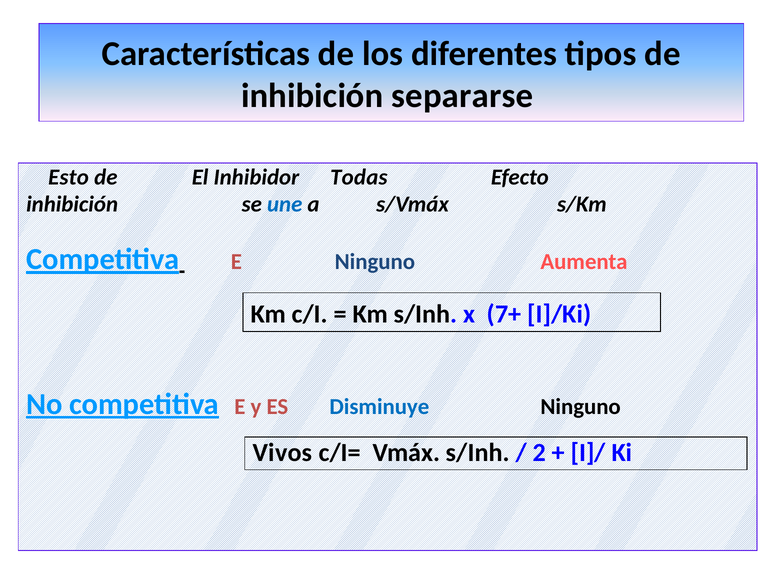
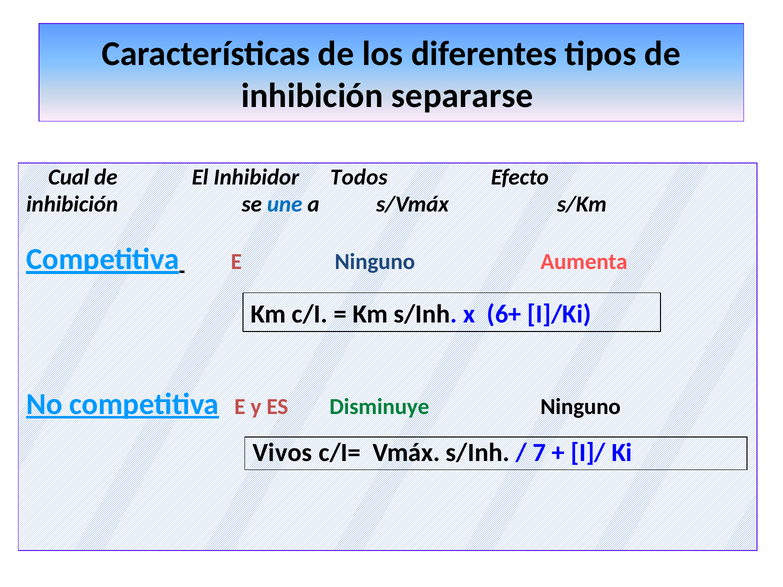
Esto: Esto -> Cual
Todas: Todas -> Todos
7+: 7+ -> 6+
Disminuye colour: blue -> green
2: 2 -> 7
